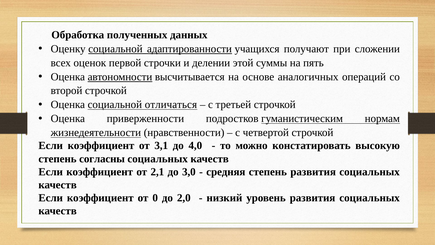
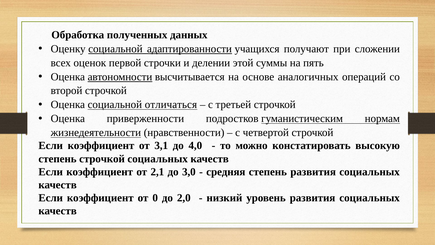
степень согласны: согласны -> строчкой
